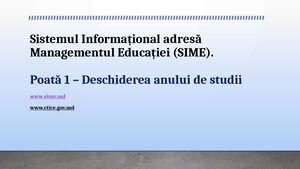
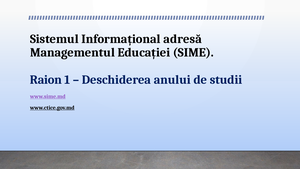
Poată: Poată -> Raion
